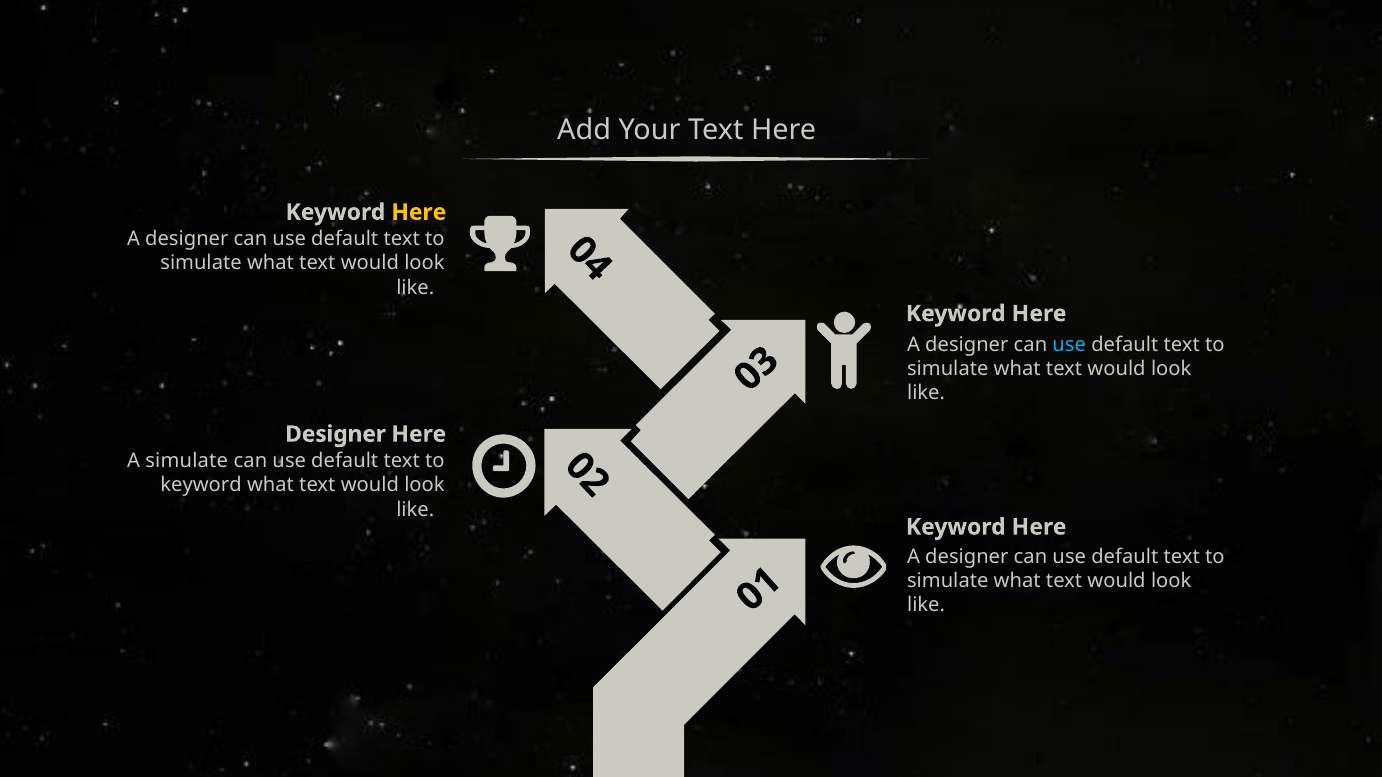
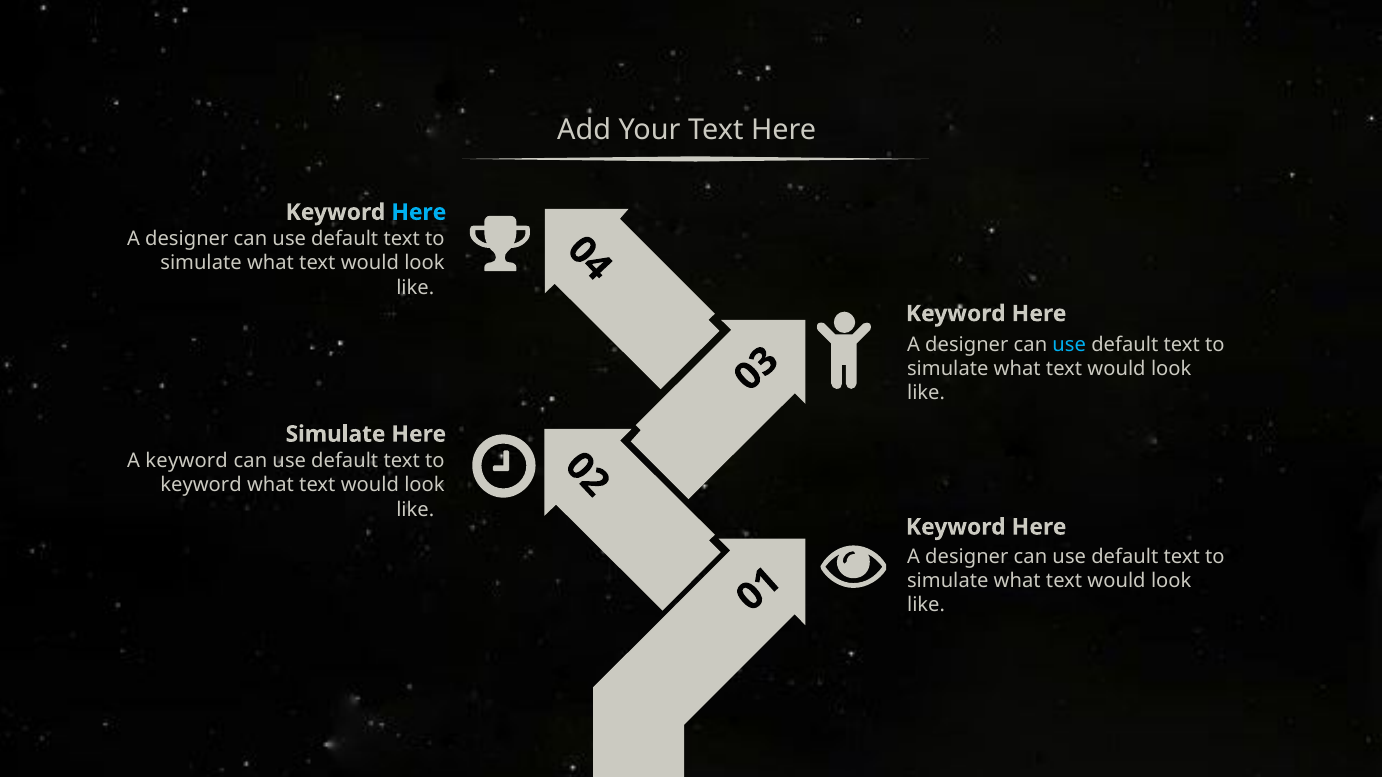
Here at (419, 212) colour: yellow -> light blue
Designer at (336, 434): Designer -> Simulate
A simulate: simulate -> keyword
